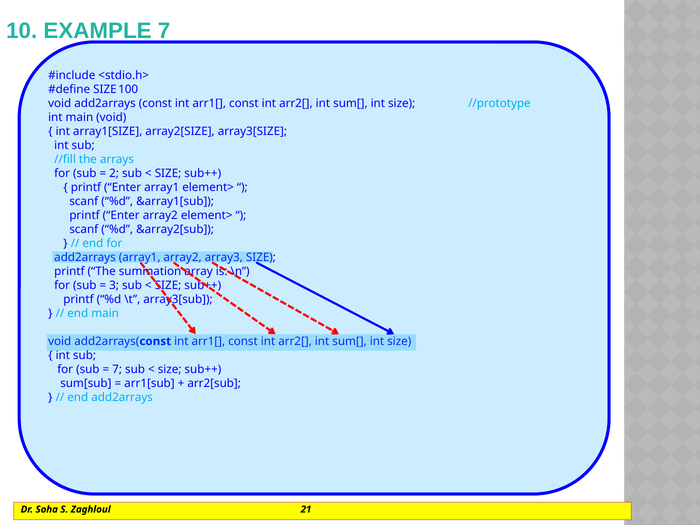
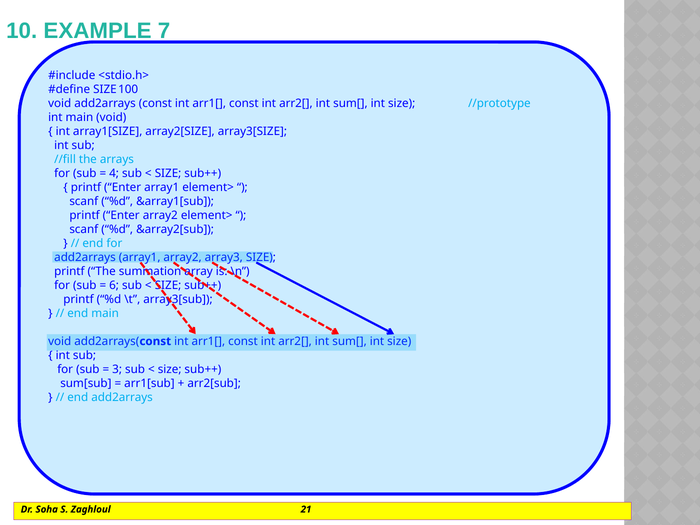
2: 2 -> 4
3: 3 -> 6
7 at (117, 369): 7 -> 3
